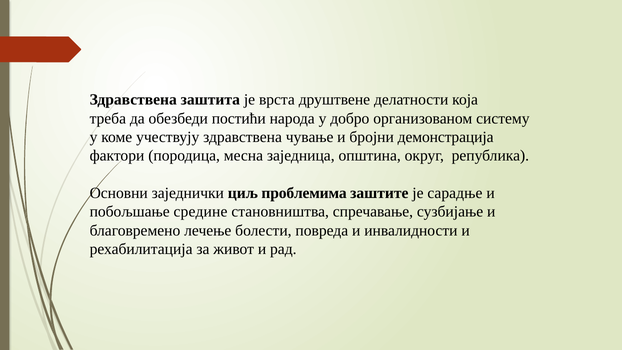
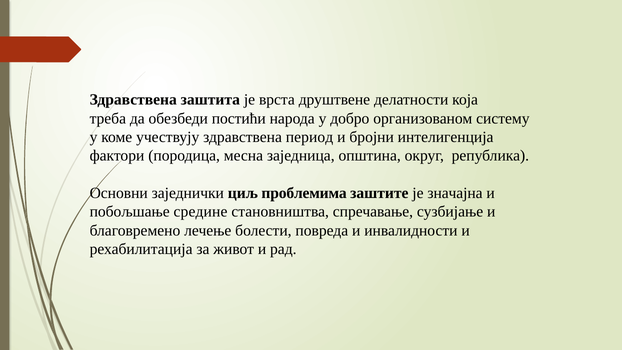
чување: чување -> период
демонстрација: демонстрација -> интелигенција
сарадње: сарадње -> значајна
